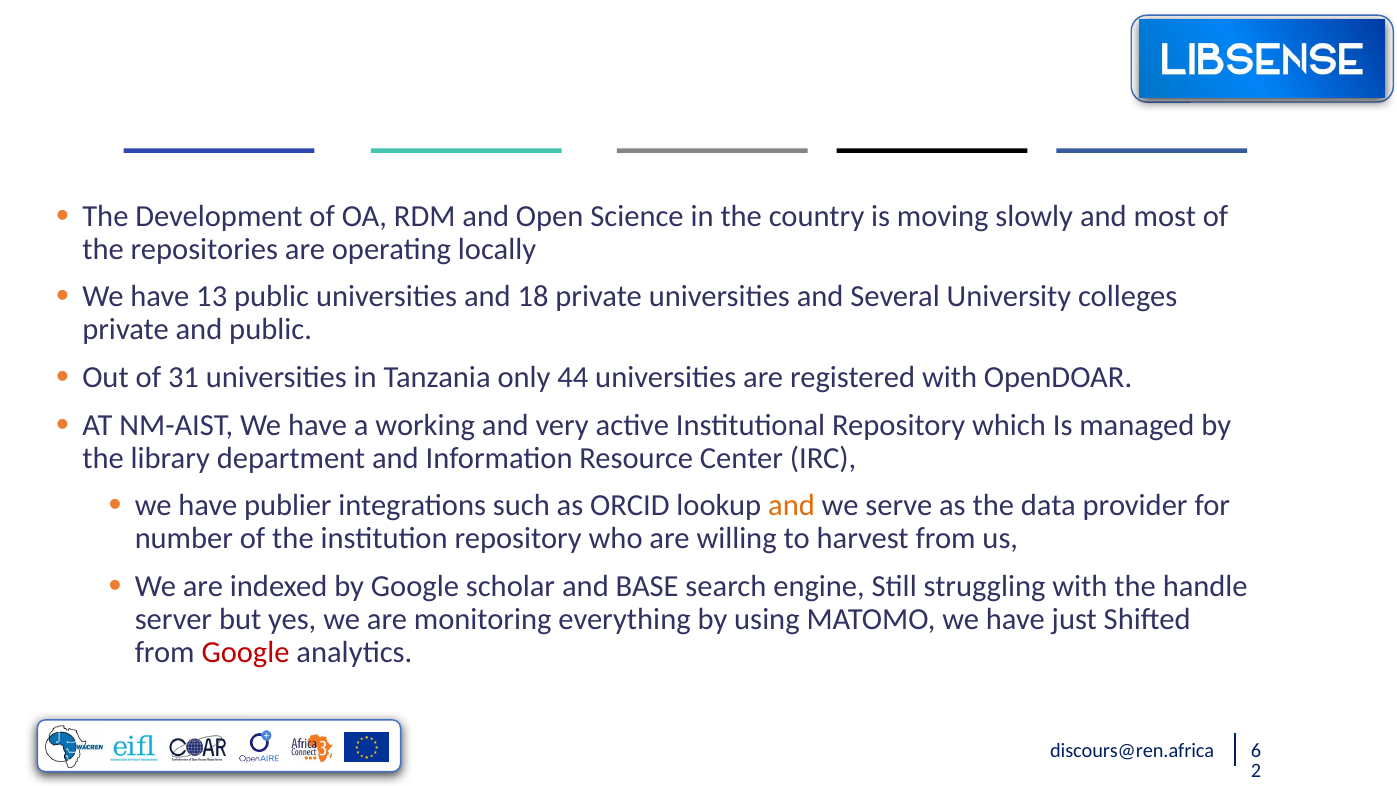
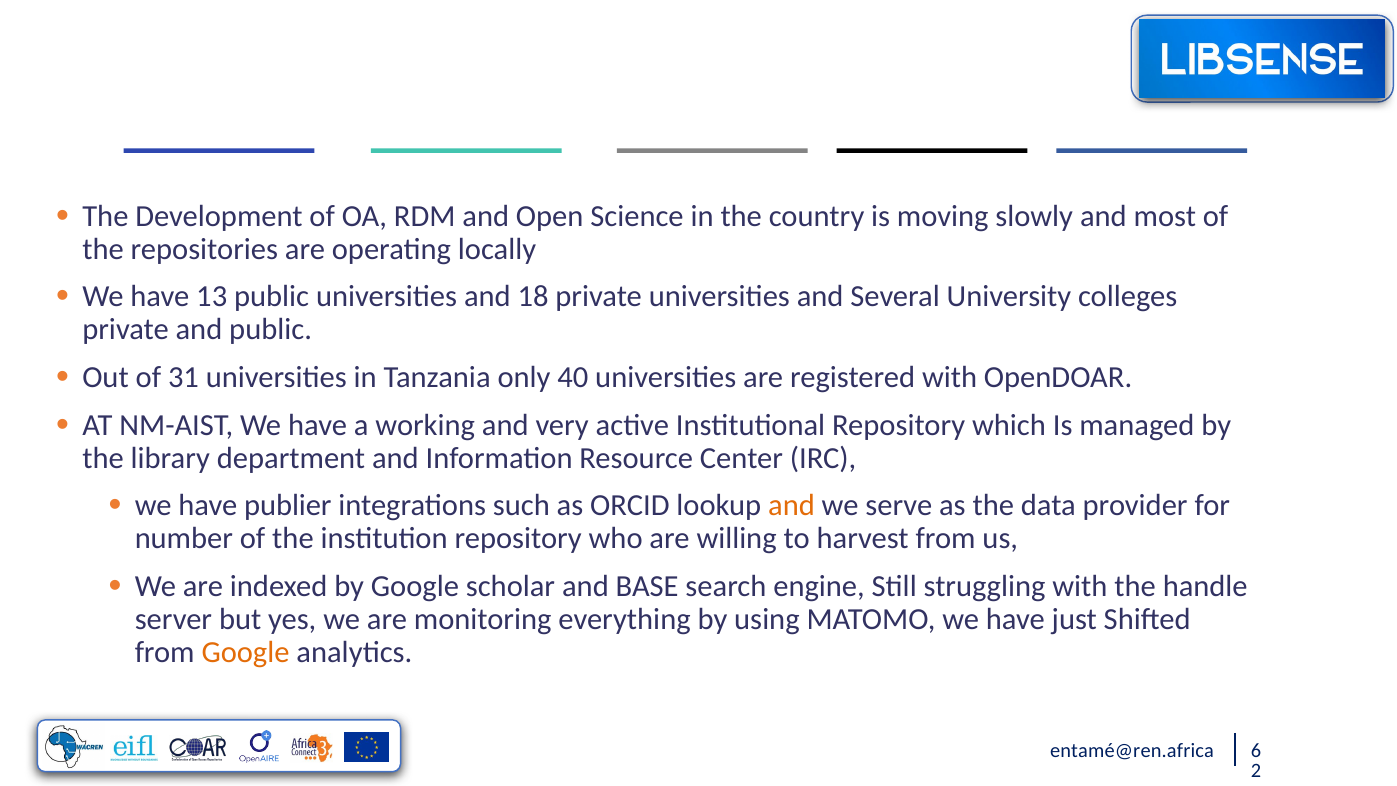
44: 44 -> 40
Google at (246, 652) colour: red -> orange
discours@ren.africa: discours@ren.africa -> entamé@ren.africa
